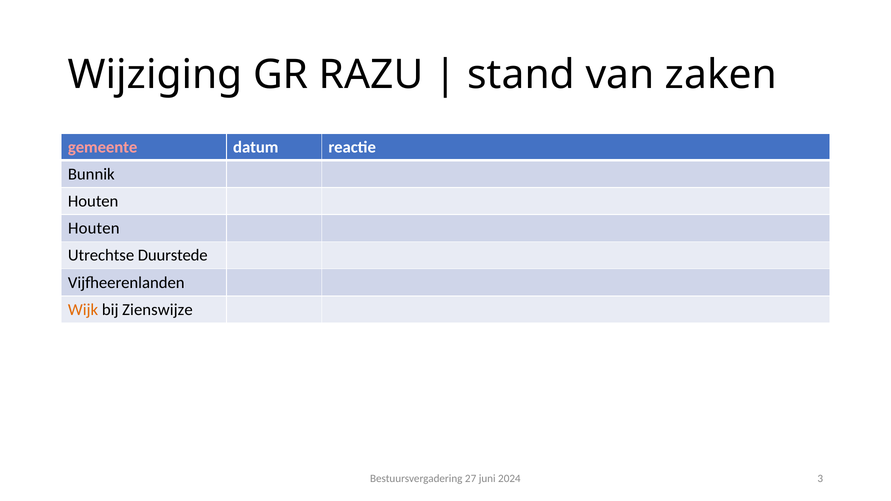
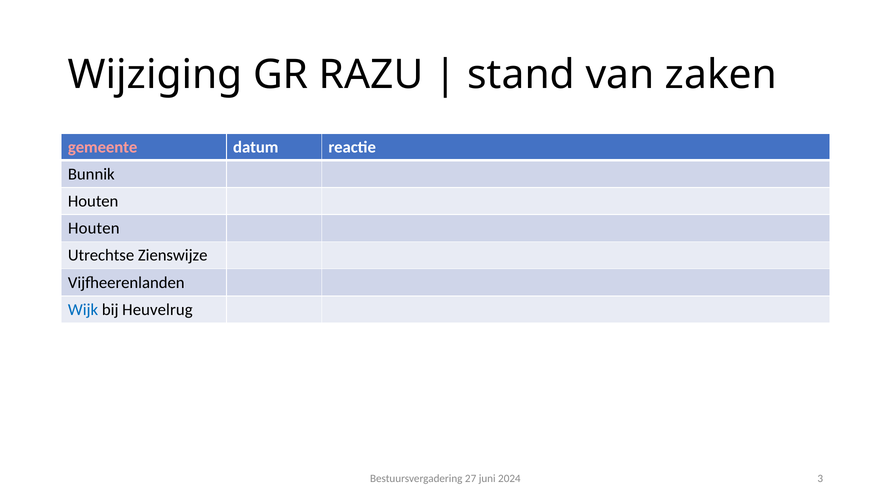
Duurstede: Duurstede -> Zienswijze
Wijk colour: orange -> blue
Zienswijze: Zienswijze -> Heuvelrug
